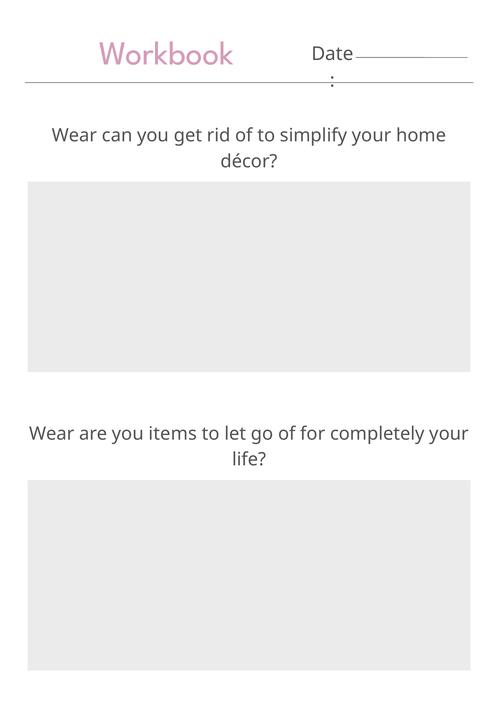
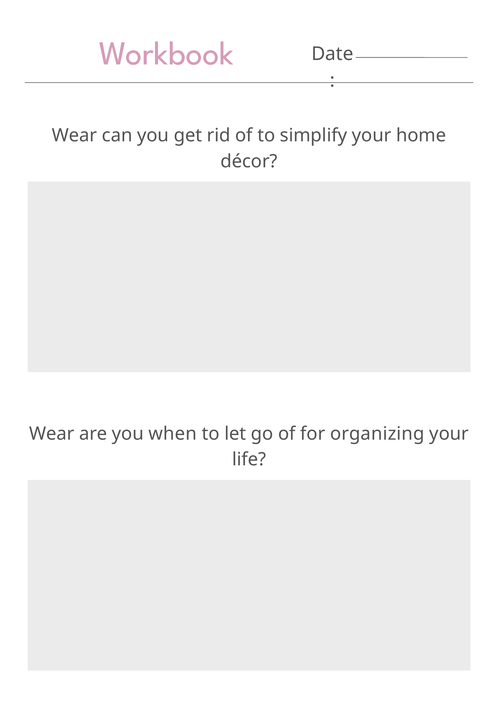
items: items -> when
completely: completely -> organizing
